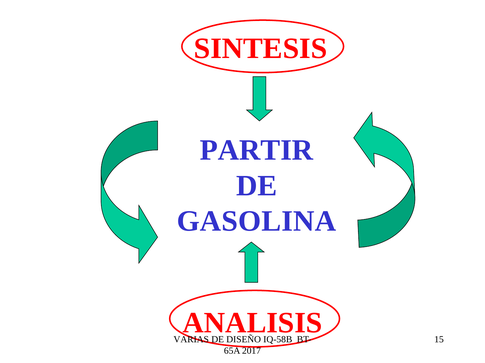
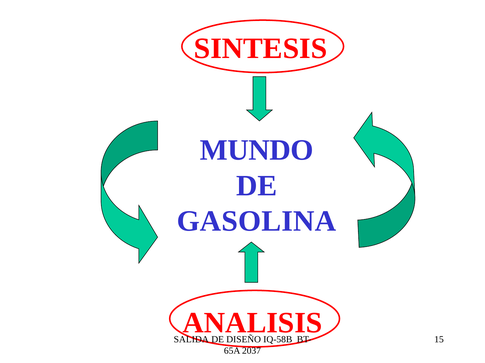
PARTIR: PARTIR -> MUNDO
VARIAS: VARIAS -> SALIDA
2017: 2017 -> 2037
